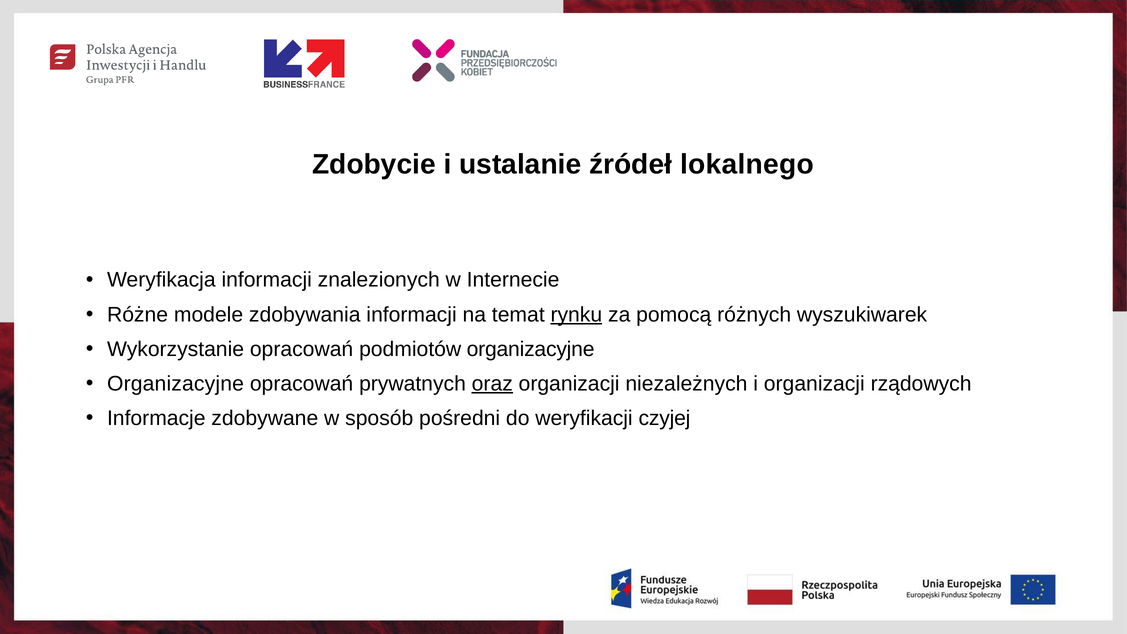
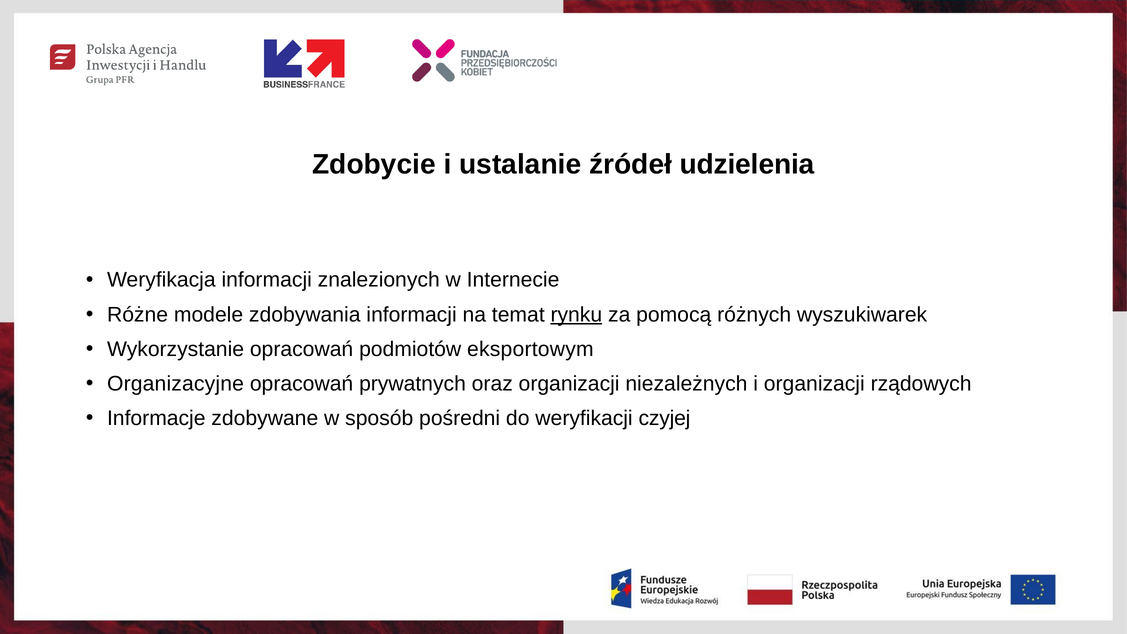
lokalnego: lokalnego -> udzielenia
podmiotów organizacyjne: organizacyjne -> eksportowym
oraz underline: present -> none
